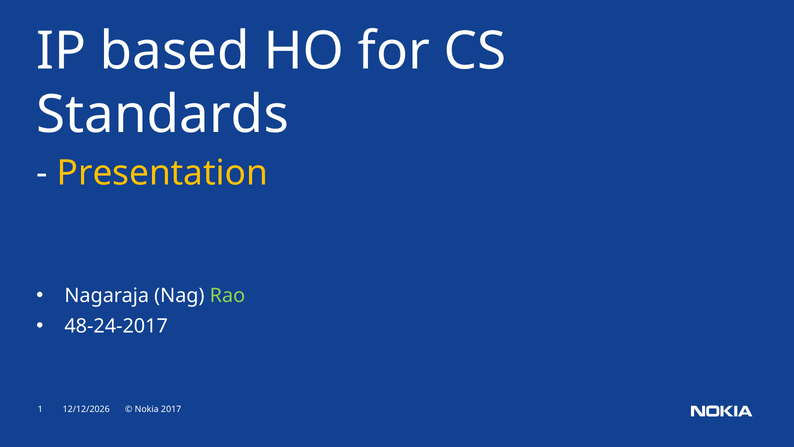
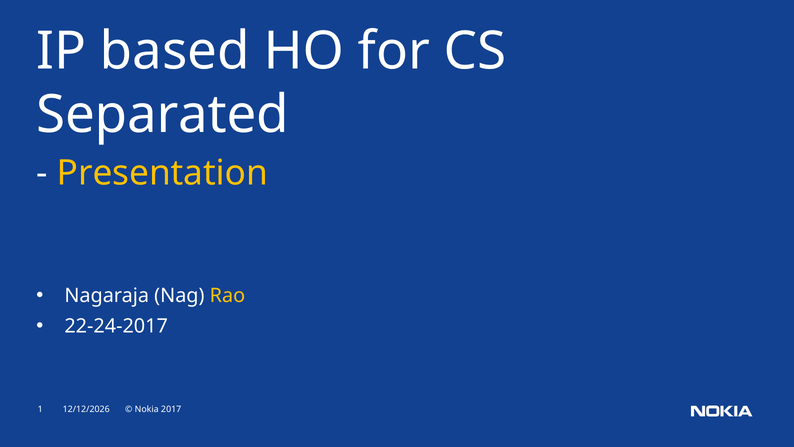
Standards: Standards -> Separated
Rao colour: light green -> yellow
48-24-2017: 48-24-2017 -> 22-24-2017
